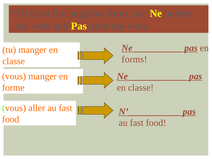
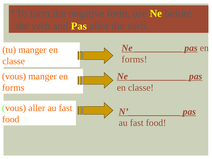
forme at (13, 88): forme -> forms
